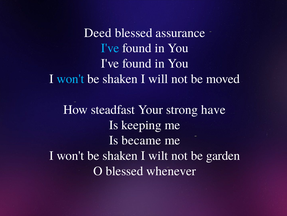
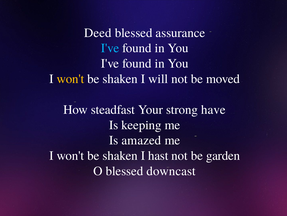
won't at (70, 79) colour: light blue -> yellow
became: became -> amazed
wilt: wilt -> hast
whenever: whenever -> downcast
